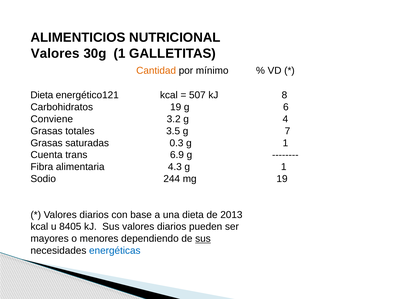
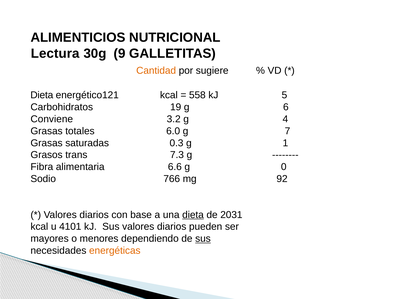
Valores at (55, 53): Valores -> Lectura
30g 1: 1 -> 9
mínimo: mínimo -> sugiere
507: 507 -> 558
8: 8 -> 5
3.5: 3.5 -> 6.0
Cuenta: Cuenta -> Grasos
6.9: 6.9 -> 7.3
4.3: 4.3 -> 6.6
1 at (284, 167): 1 -> 0
244: 244 -> 766
mg 19: 19 -> 92
dieta at (193, 214) underline: none -> present
2013: 2013 -> 2031
8405: 8405 -> 4101
energéticas colour: blue -> orange
